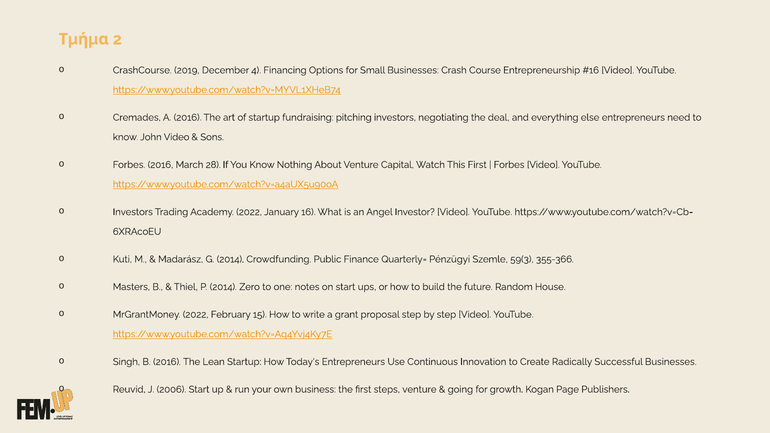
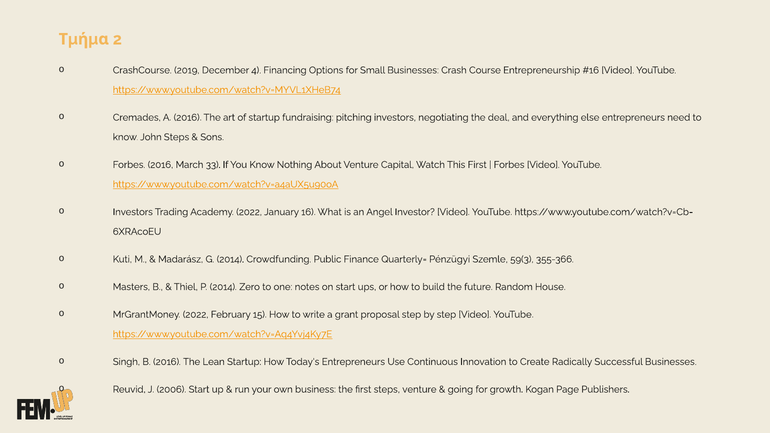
John Video: Video -> Steps
28: 28 -> 33
